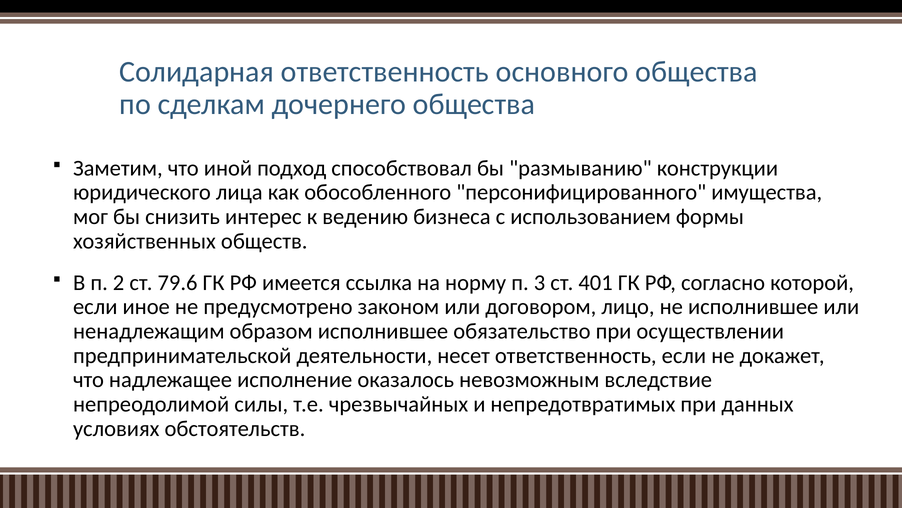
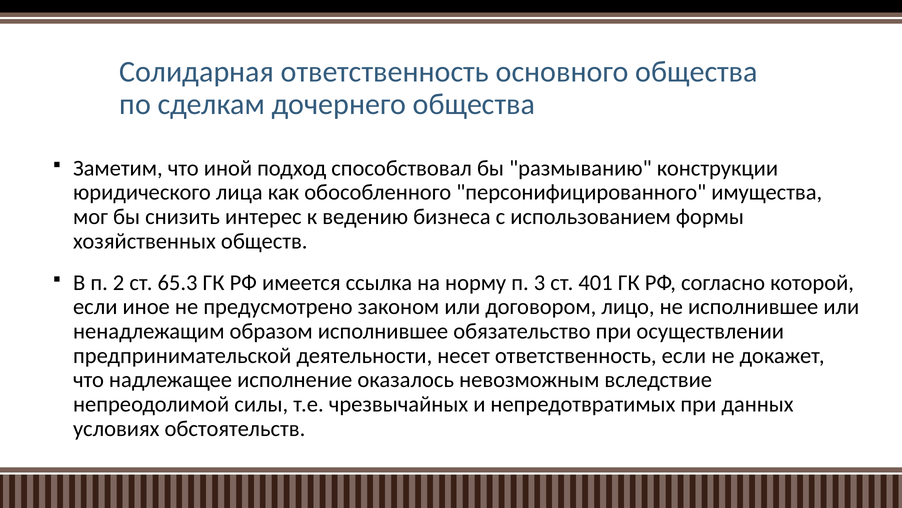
79.6: 79.6 -> 65.3
